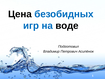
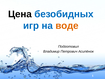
воде colour: black -> orange
